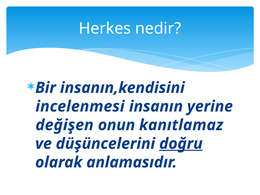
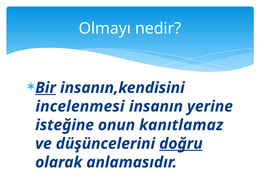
Herkes: Herkes -> Olmayı
Bir underline: none -> present
değişen: değişen -> isteğine
